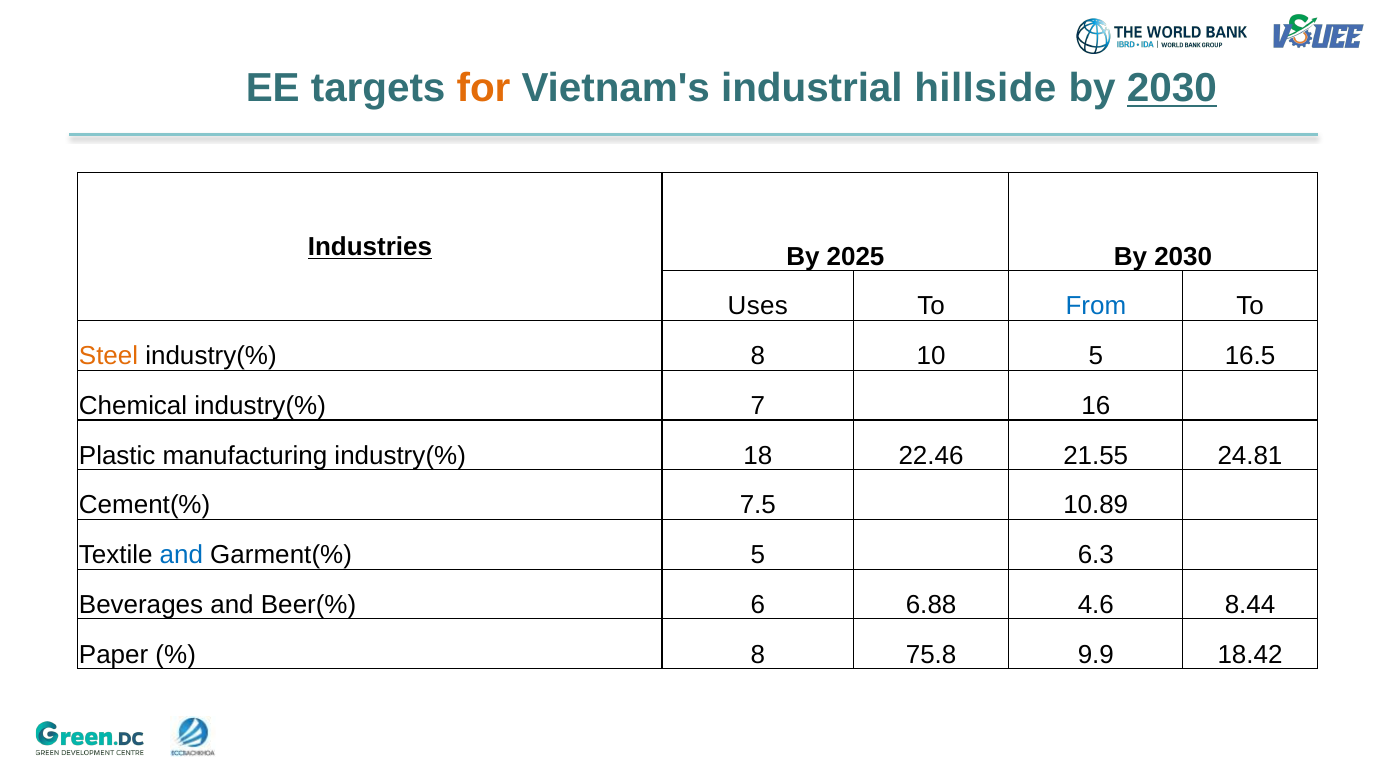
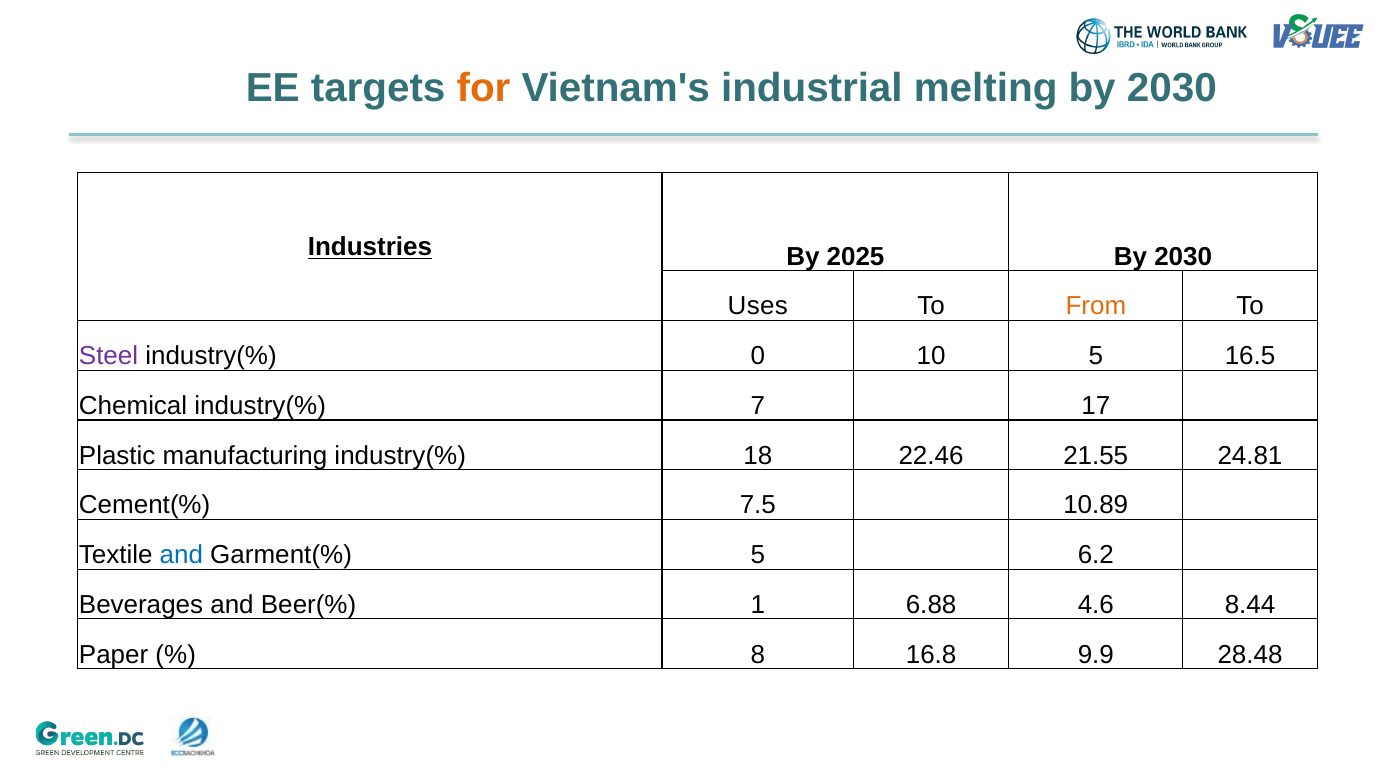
hillside: hillside -> melting
2030 at (1172, 89) underline: present -> none
From colour: blue -> orange
Steel colour: orange -> purple
industry(% 8: 8 -> 0
16: 16 -> 17
6.3: 6.3 -> 6.2
6: 6 -> 1
75.8: 75.8 -> 16.8
18.42: 18.42 -> 28.48
